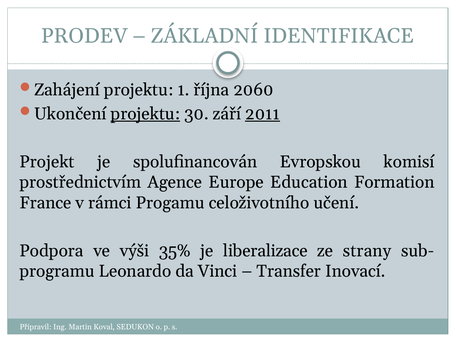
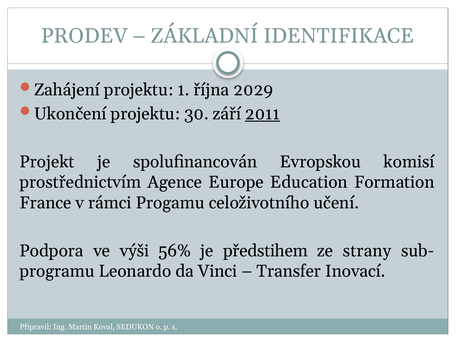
2060: 2060 -> 2029
projektu at (145, 114) underline: present -> none
35%: 35% -> 56%
liberalizace: liberalizace -> předstihem
